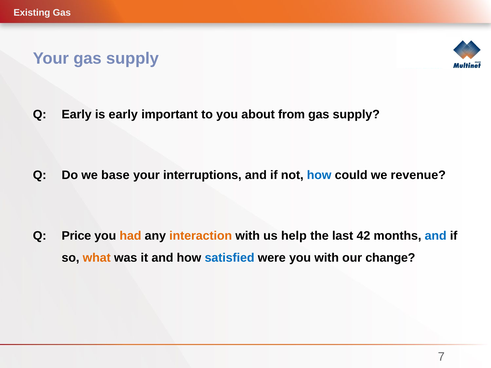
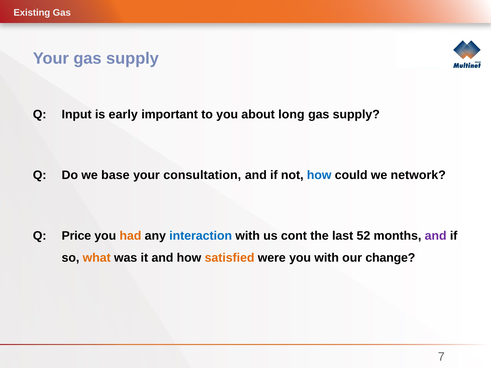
Q Early: Early -> Input
from: from -> long
interruptions: interruptions -> consultation
revenue: revenue -> network
interaction colour: orange -> blue
help: help -> cont
42: 42 -> 52
and at (436, 236) colour: blue -> purple
satisfied colour: blue -> orange
